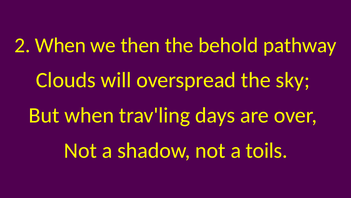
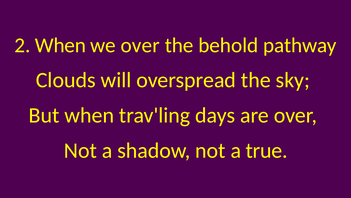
we then: then -> over
toils: toils -> true
